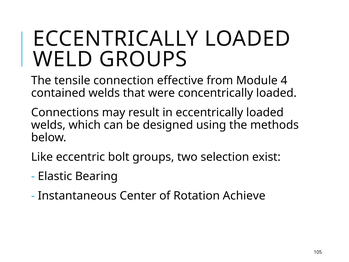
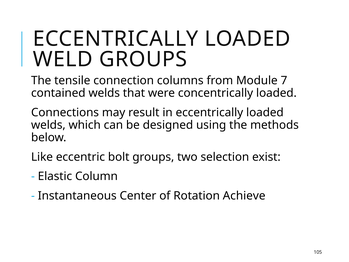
effective: effective -> columns
4: 4 -> 7
Bearing: Bearing -> Column
